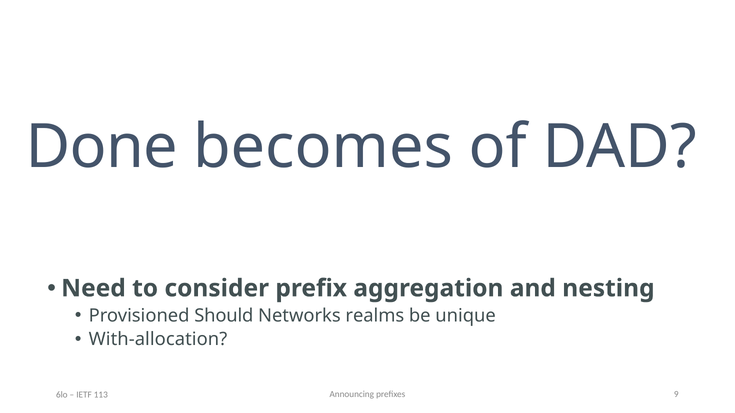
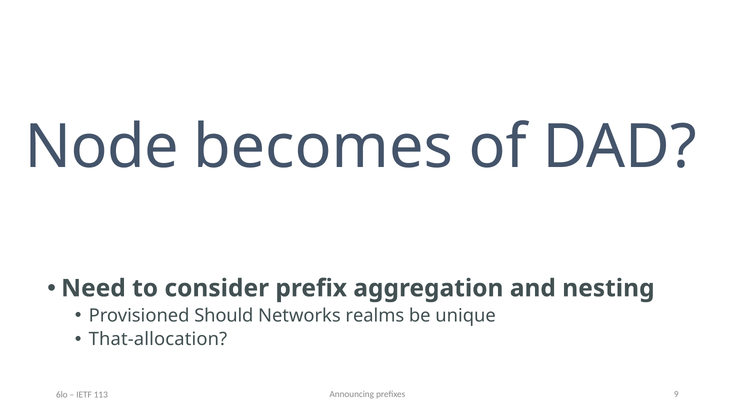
Done: Done -> Node
With-allocation: With-allocation -> That-allocation
